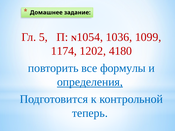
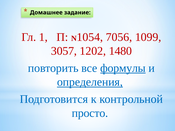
5: 5 -> 1
1036: 1036 -> 7056
1174: 1174 -> 3057
4180: 4180 -> 1480
формулы underline: none -> present
теперь: теперь -> просто
